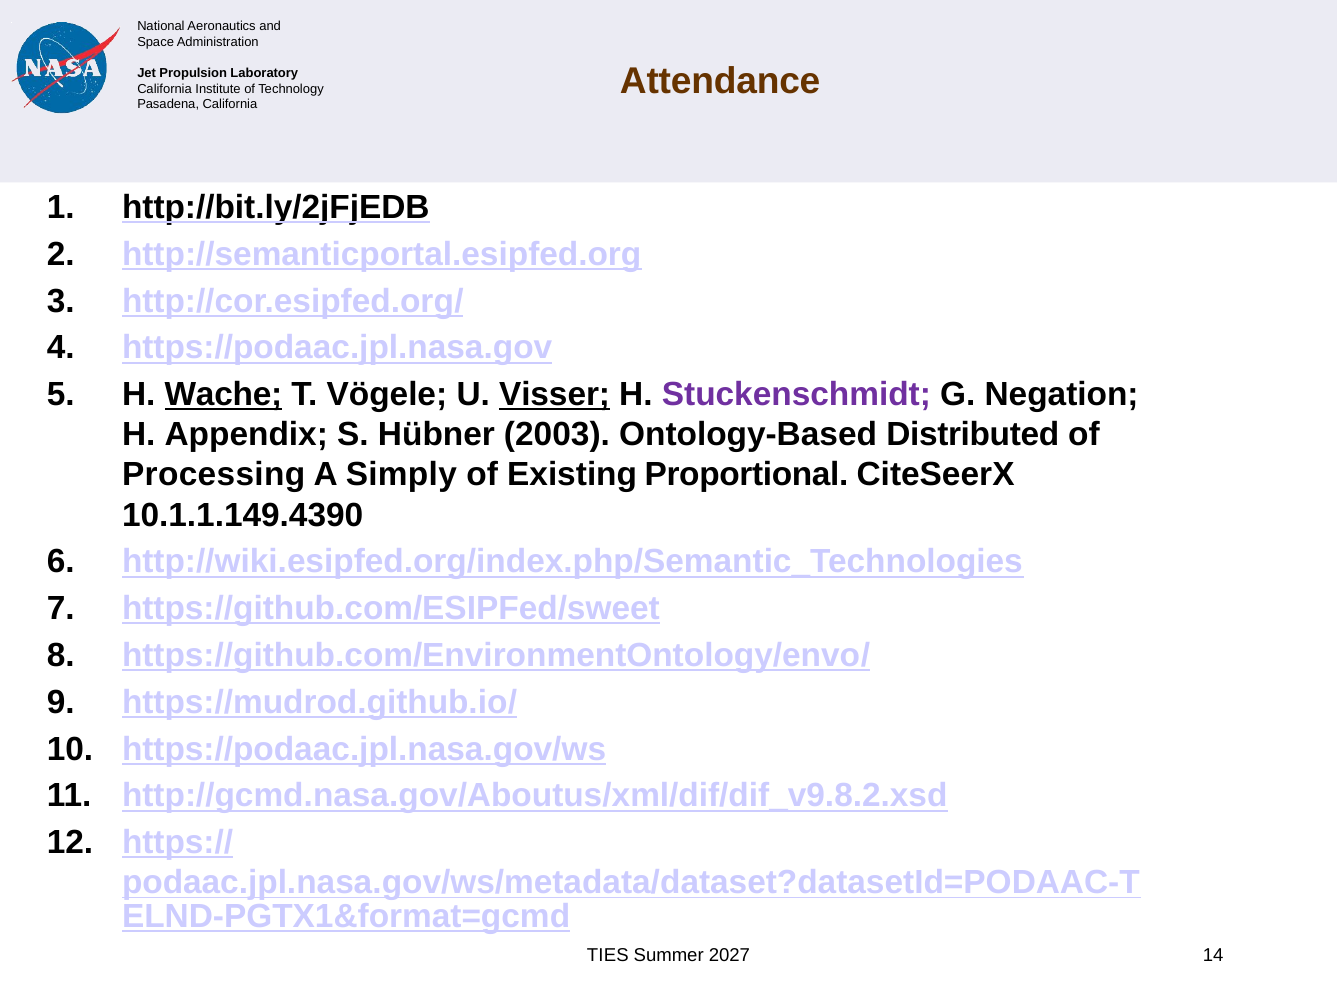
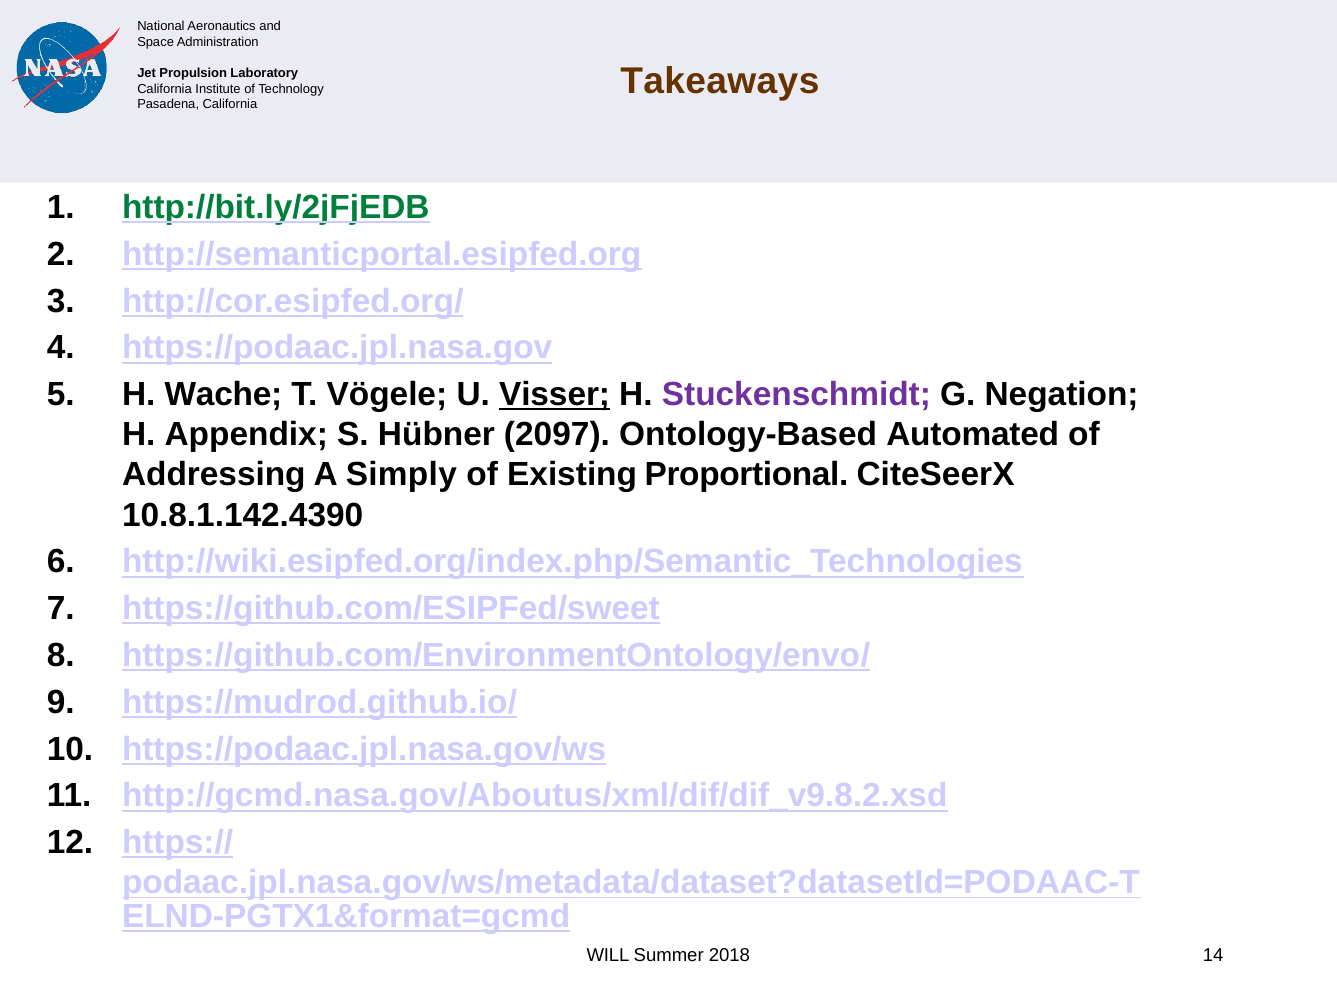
Attendance: Attendance -> Takeaways
http://bit.ly/2jFjEDB colour: black -> green
Wache underline: present -> none
2003: 2003 -> 2097
Distributed: Distributed -> Automated
Processing: Processing -> Addressing
10.1.1.149.4390: 10.1.1.149.4390 -> 10.8.1.142.4390
TIES: TIES -> WILL
2027: 2027 -> 2018
